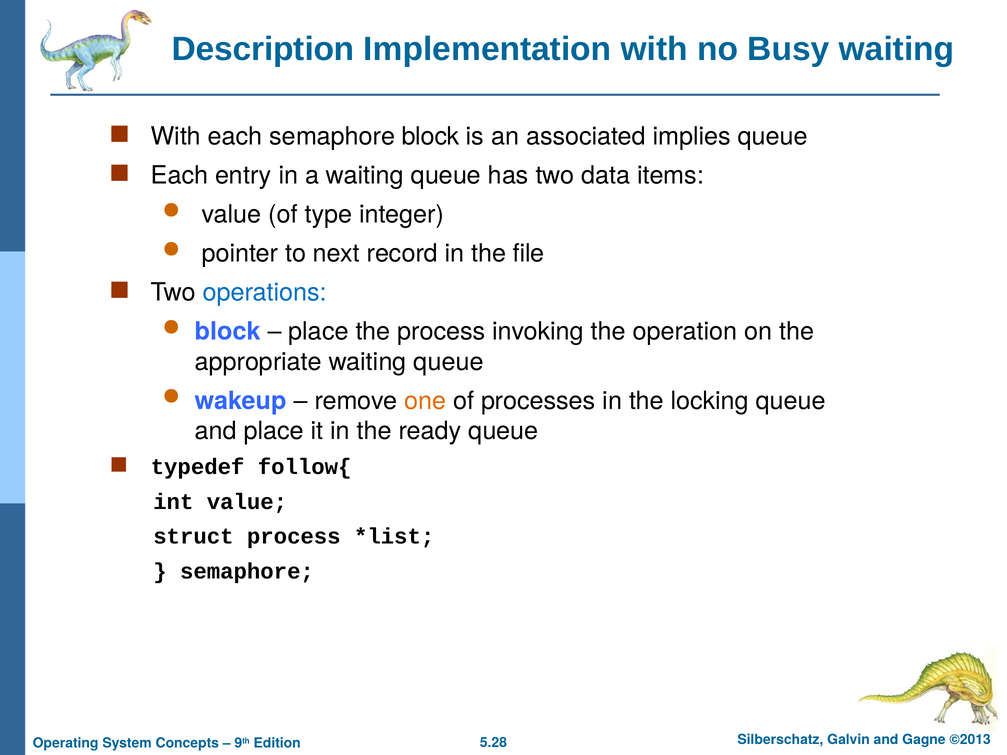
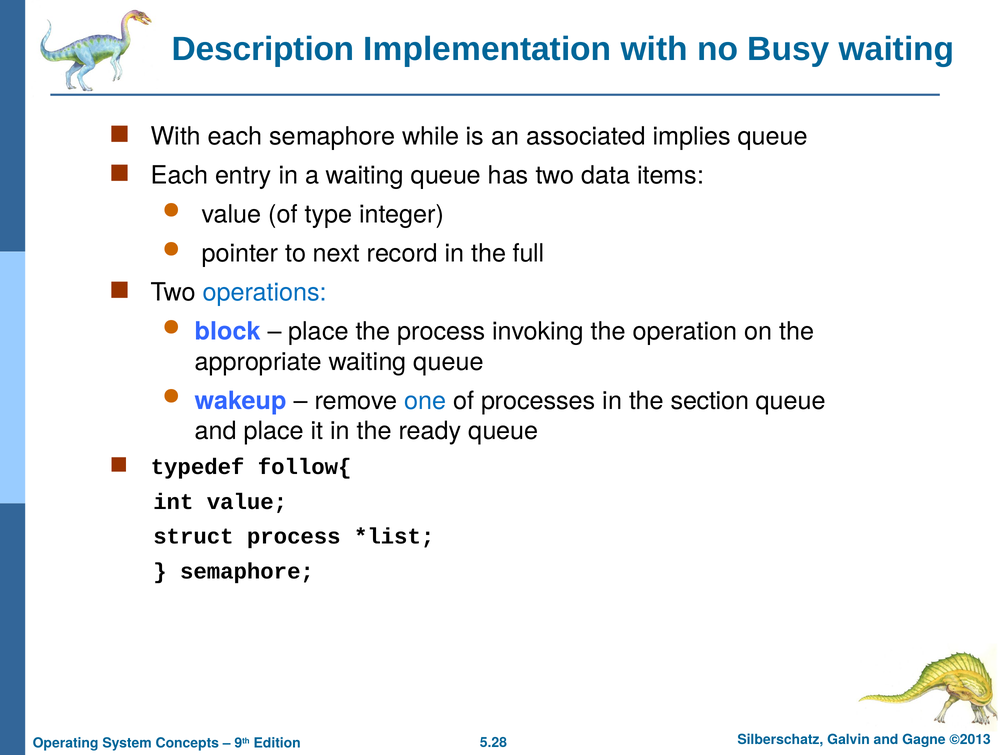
semaphore block: block -> while
file: file -> full
one colour: orange -> blue
locking: locking -> section
